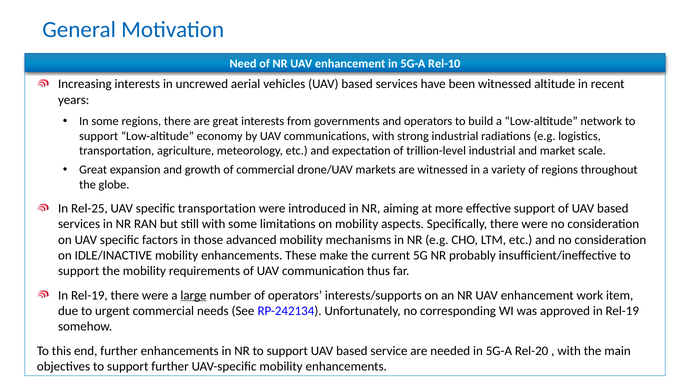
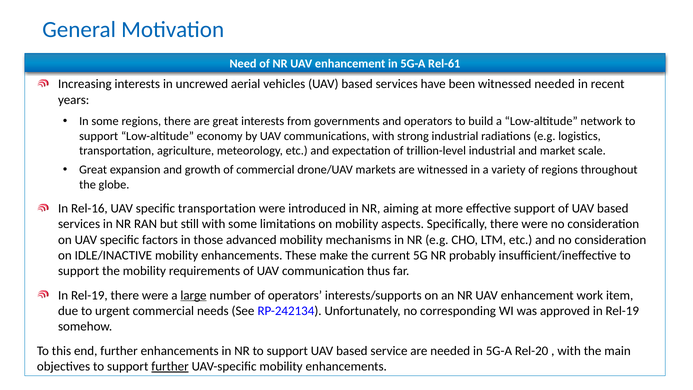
Rel-10: Rel-10 -> Rel-61
witnessed altitude: altitude -> needed
Rel-25: Rel-25 -> Rel-16
further at (170, 366) underline: none -> present
